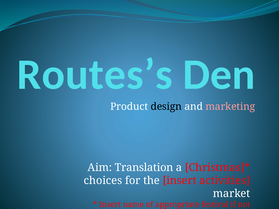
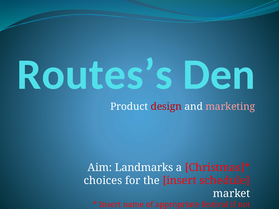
design colour: black -> red
Translation: Translation -> Landmarks
activities: activities -> schedule
